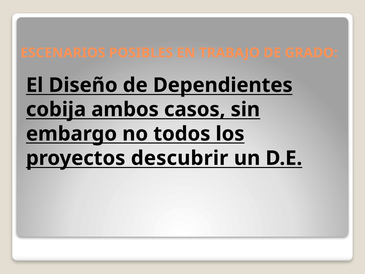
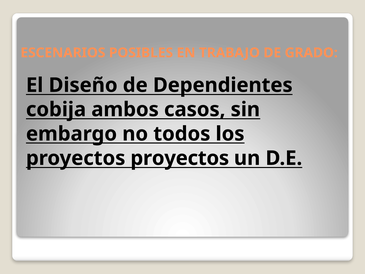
proyectos descubrir: descubrir -> proyectos
